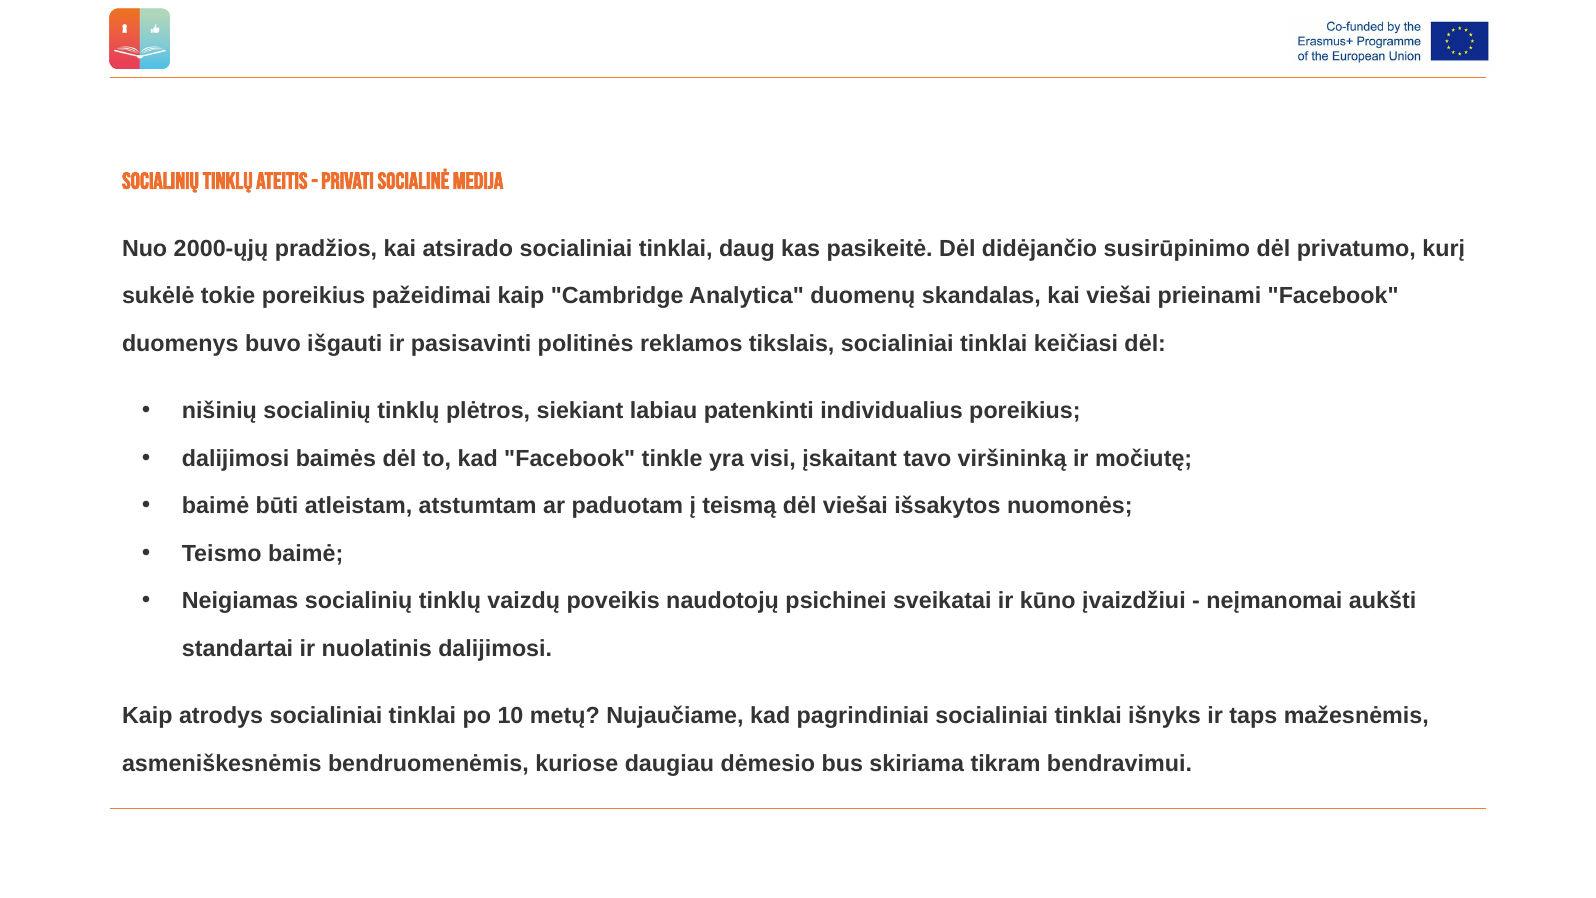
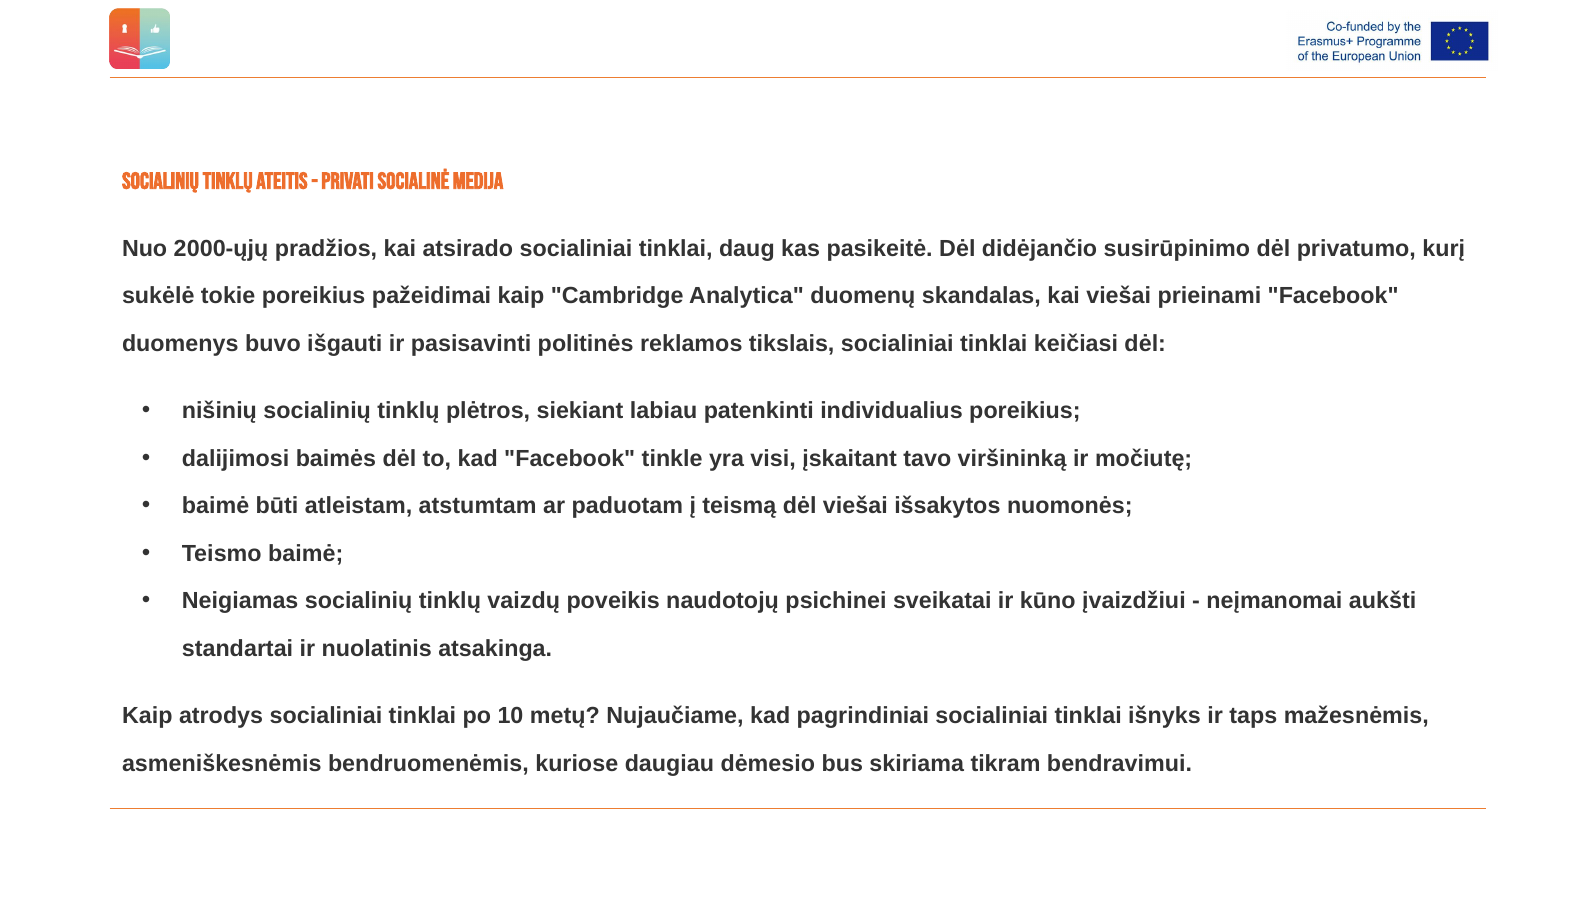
nuolatinis dalijimosi: dalijimosi -> atsakinga
